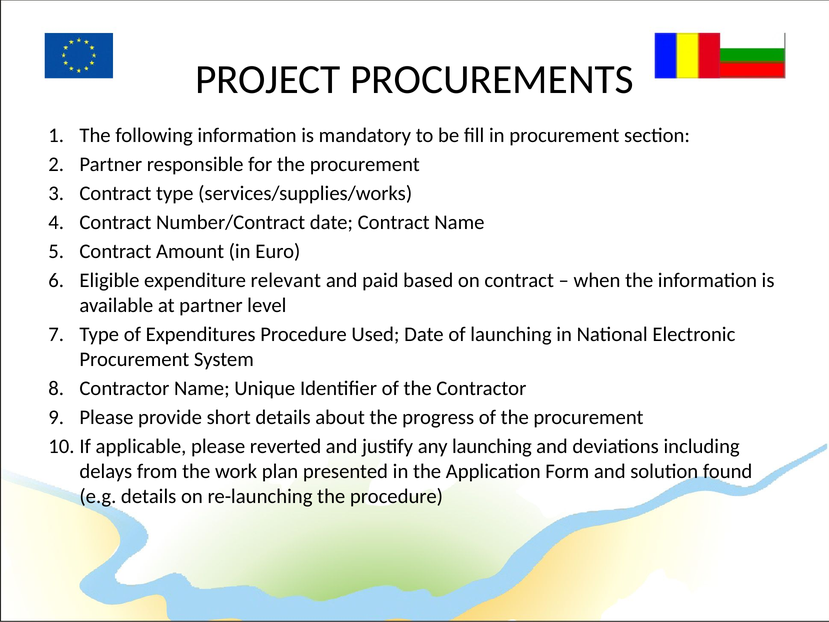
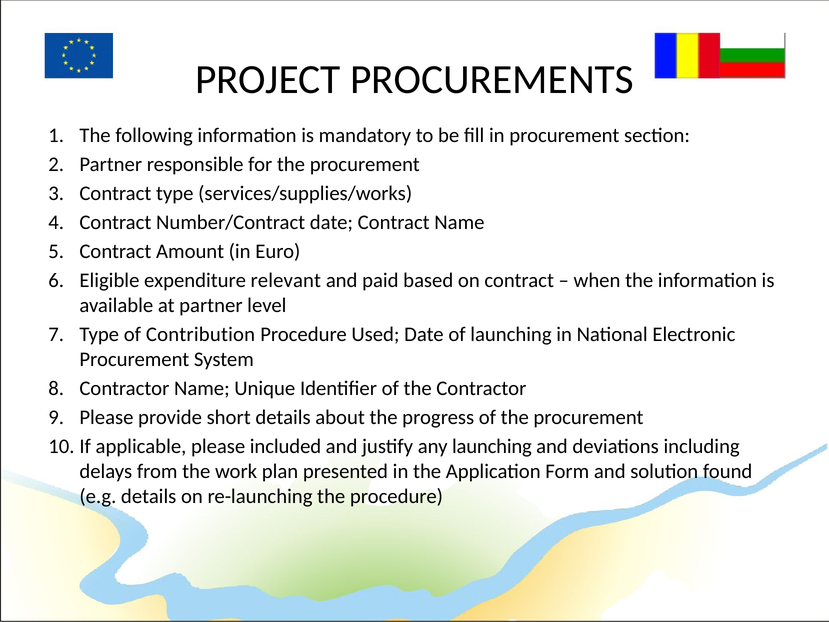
Expenditures: Expenditures -> Contribution
reverted: reverted -> included
